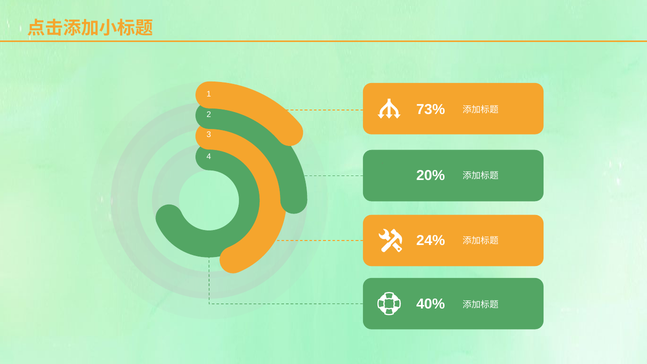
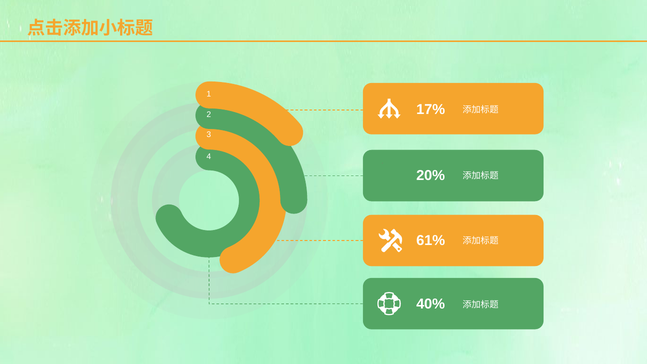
73%: 73% -> 17%
24%: 24% -> 61%
